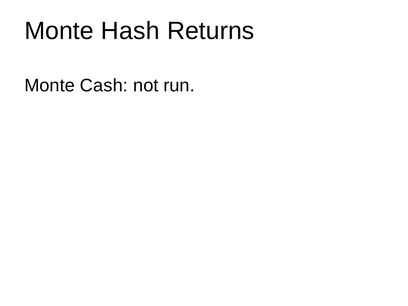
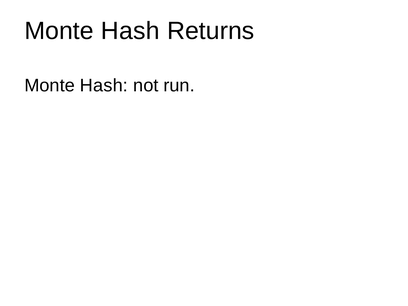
Cash at (104, 86): Cash -> Hash
